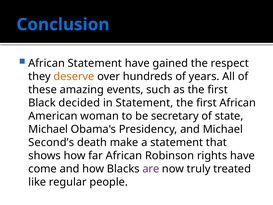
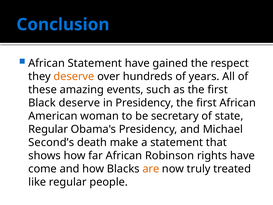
Black decided: decided -> deserve
in Statement: Statement -> Presidency
Michael at (48, 129): Michael -> Regular
are colour: purple -> orange
